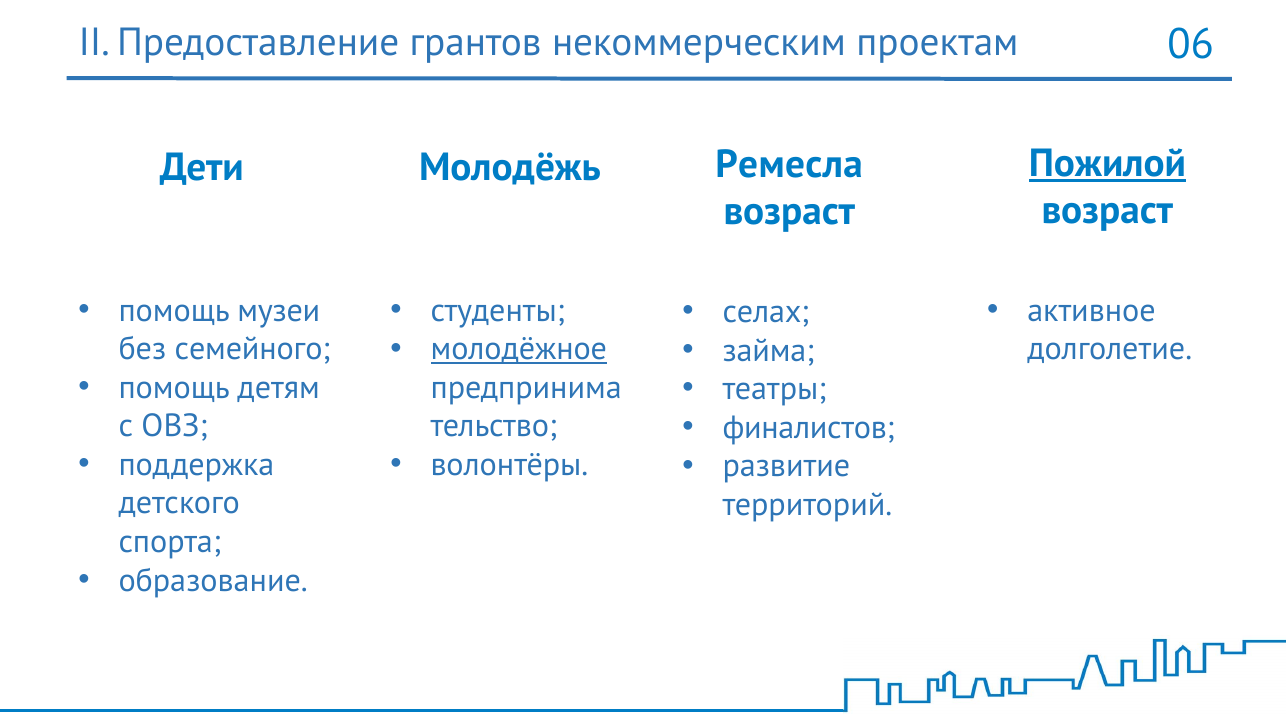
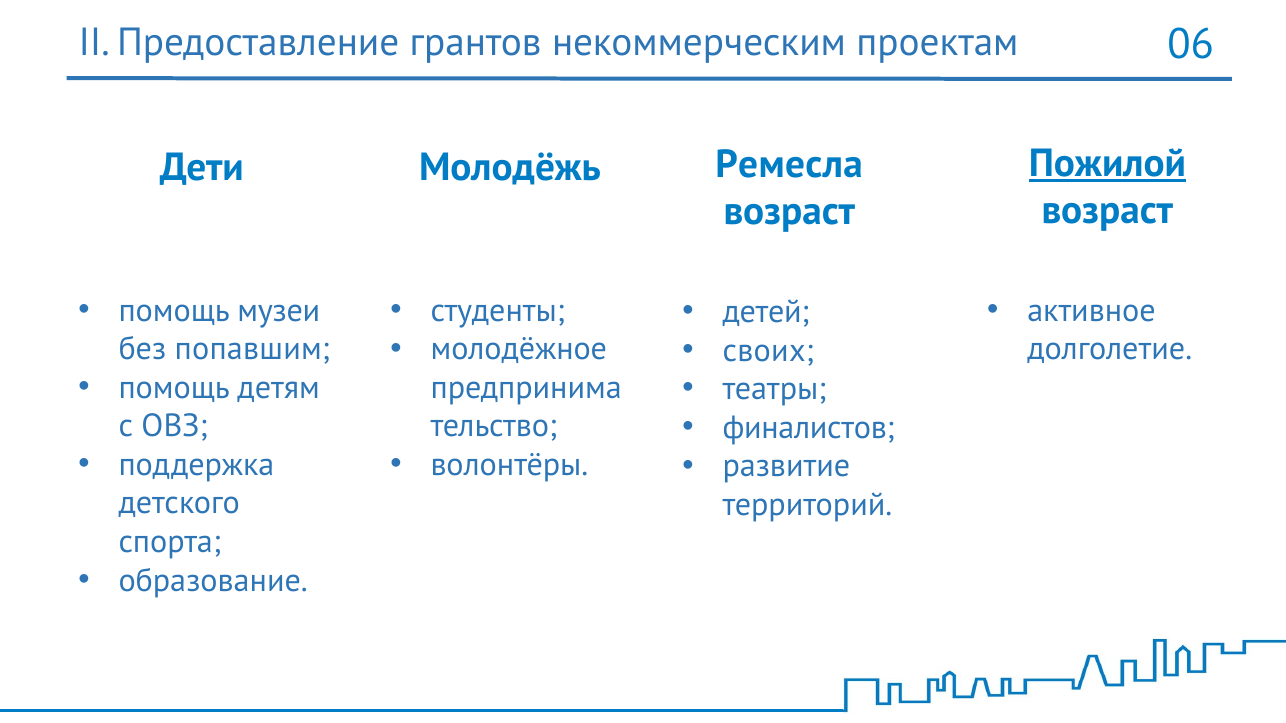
селах: селах -> детей
молодёжное underline: present -> none
займа: займа -> своих
семейного: семейного -> попавшим
